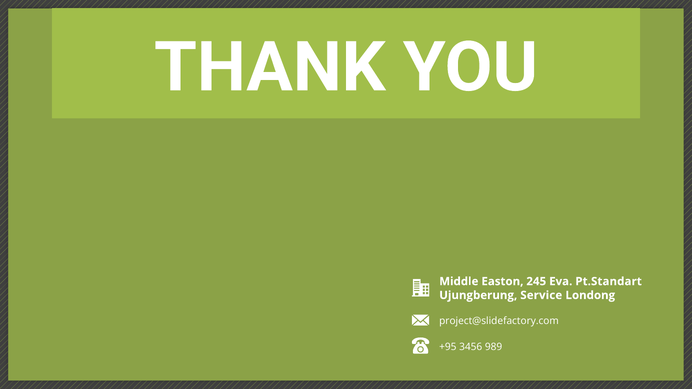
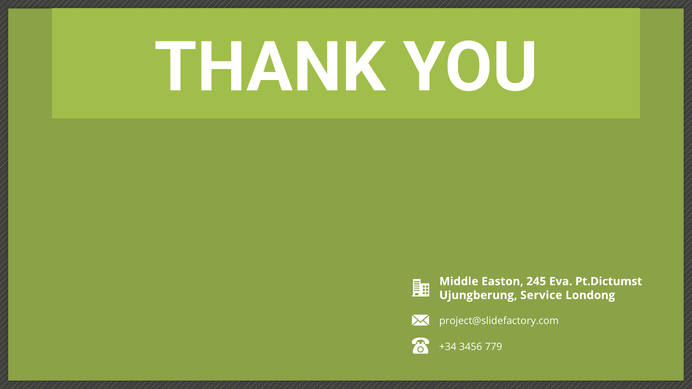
Pt.Standart: Pt.Standart -> Pt.Dictumst
+95: +95 -> +34
989: 989 -> 779
